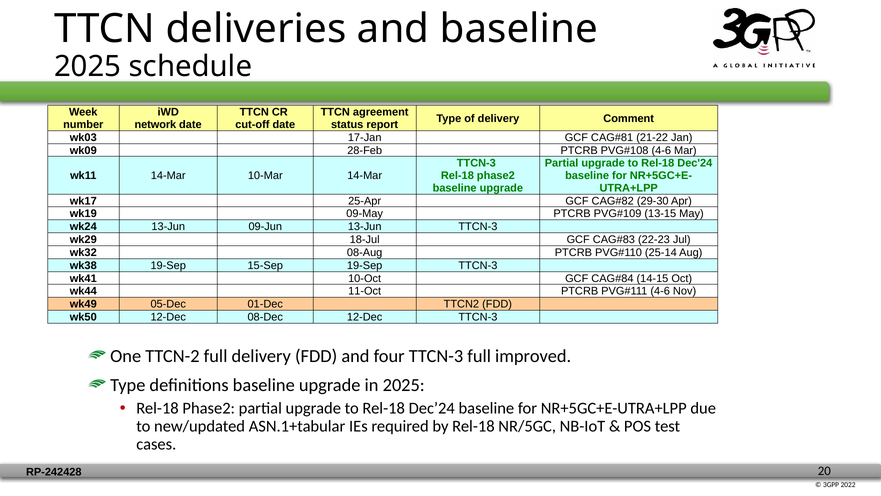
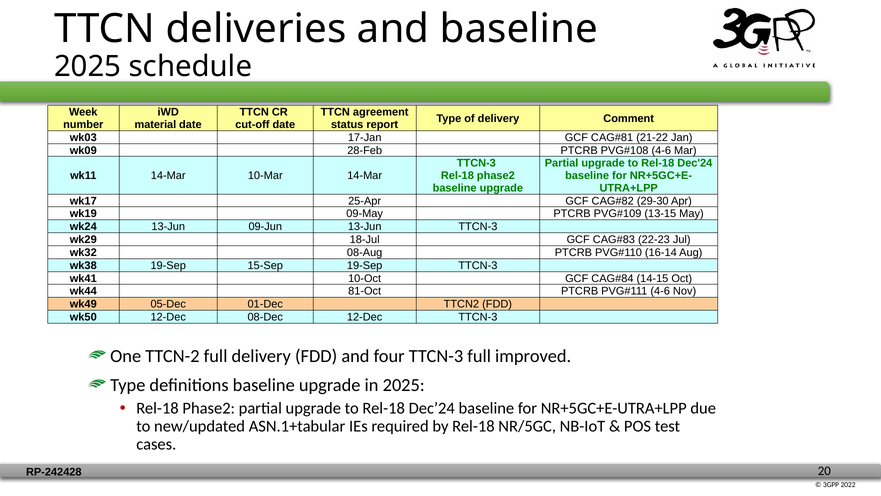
network: network -> material
25-14: 25-14 -> 16-14
11-Oct: 11-Oct -> 81-Oct
